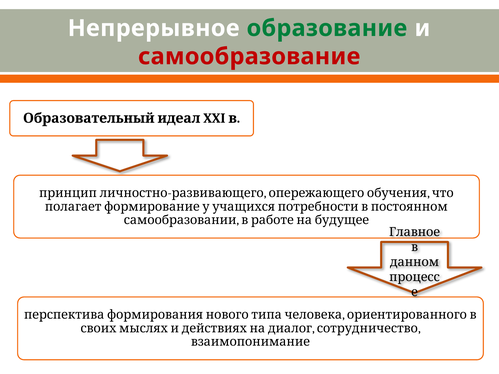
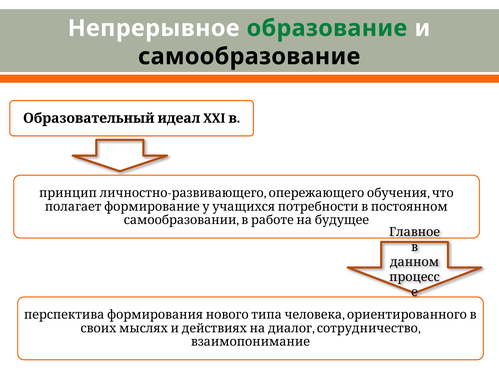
самообразование colour: red -> black
